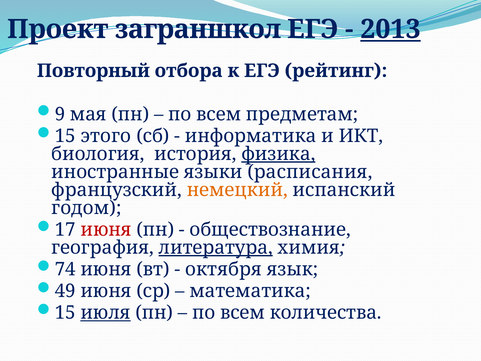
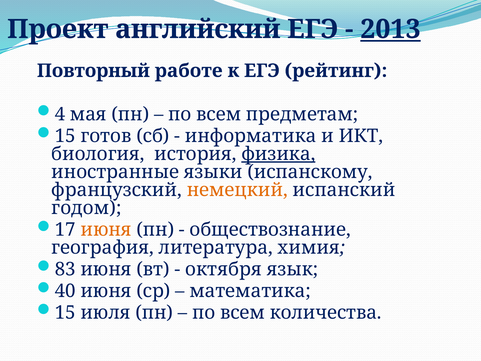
заграншкол: заграншкол -> английский
отбора: отбора -> работе
9: 9 -> 4
этого: этого -> готов
расписания: расписания -> испанскому
июня at (106, 229) colour: red -> orange
литература underline: present -> none
74: 74 -> 83
49: 49 -> 40
июля underline: present -> none
